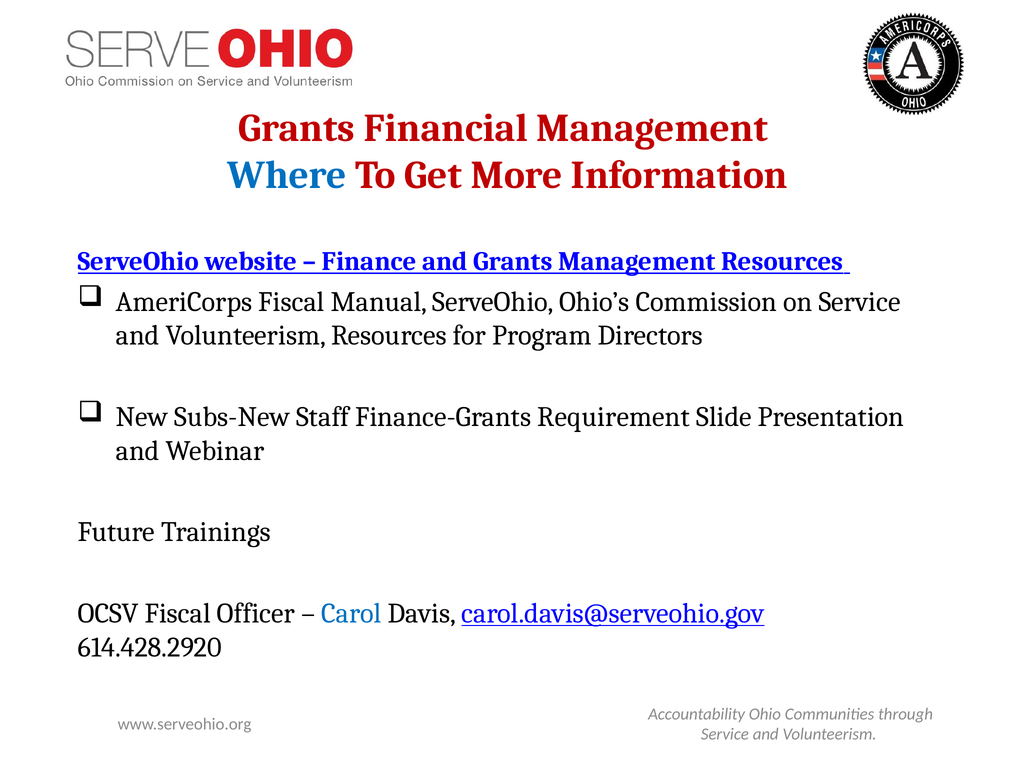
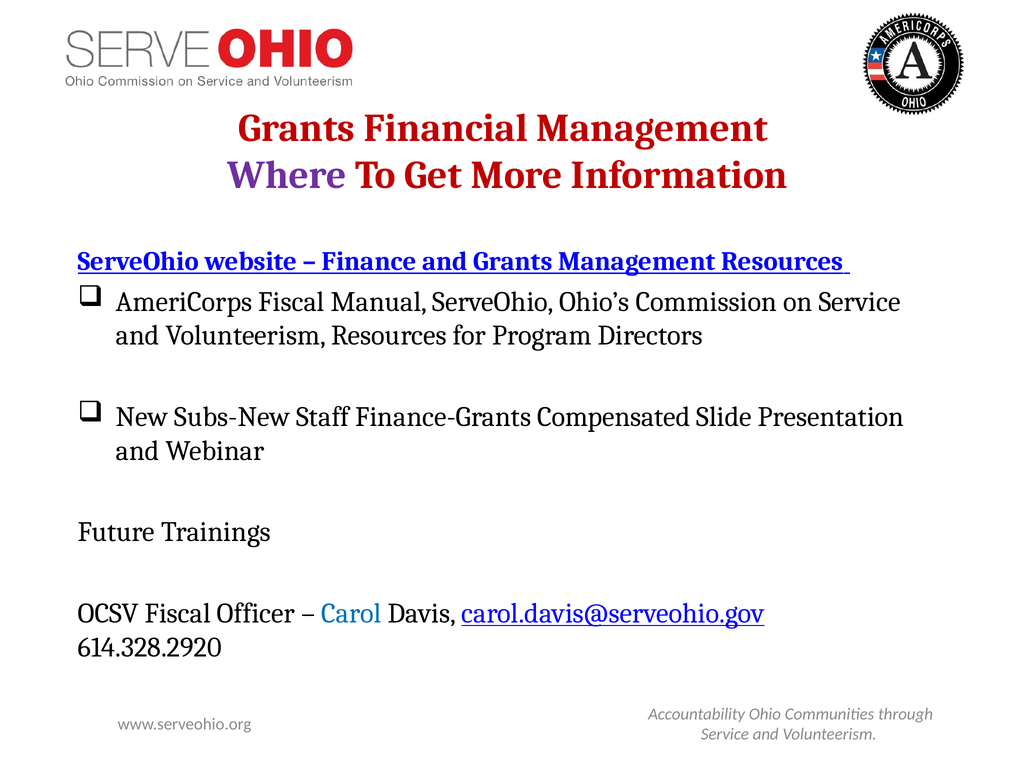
Where colour: blue -> purple
Requirement: Requirement -> Compensated
614.428.2920: 614.428.2920 -> 614.328.2920
